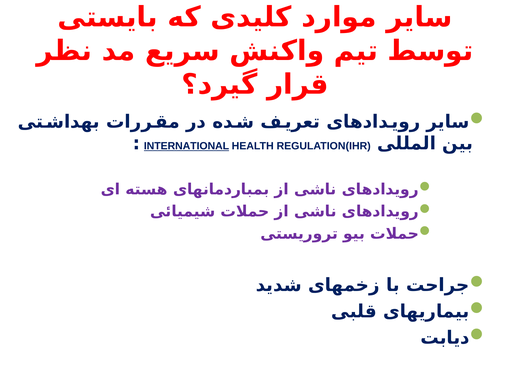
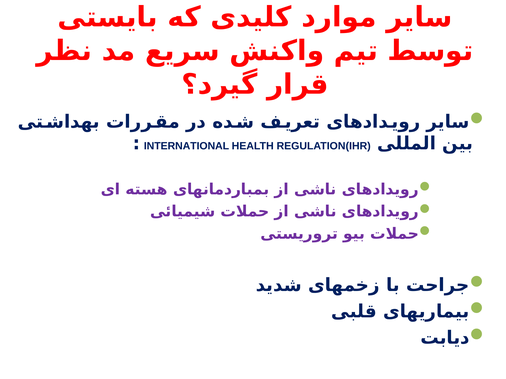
INTERNATIONAL underline: present -> none
